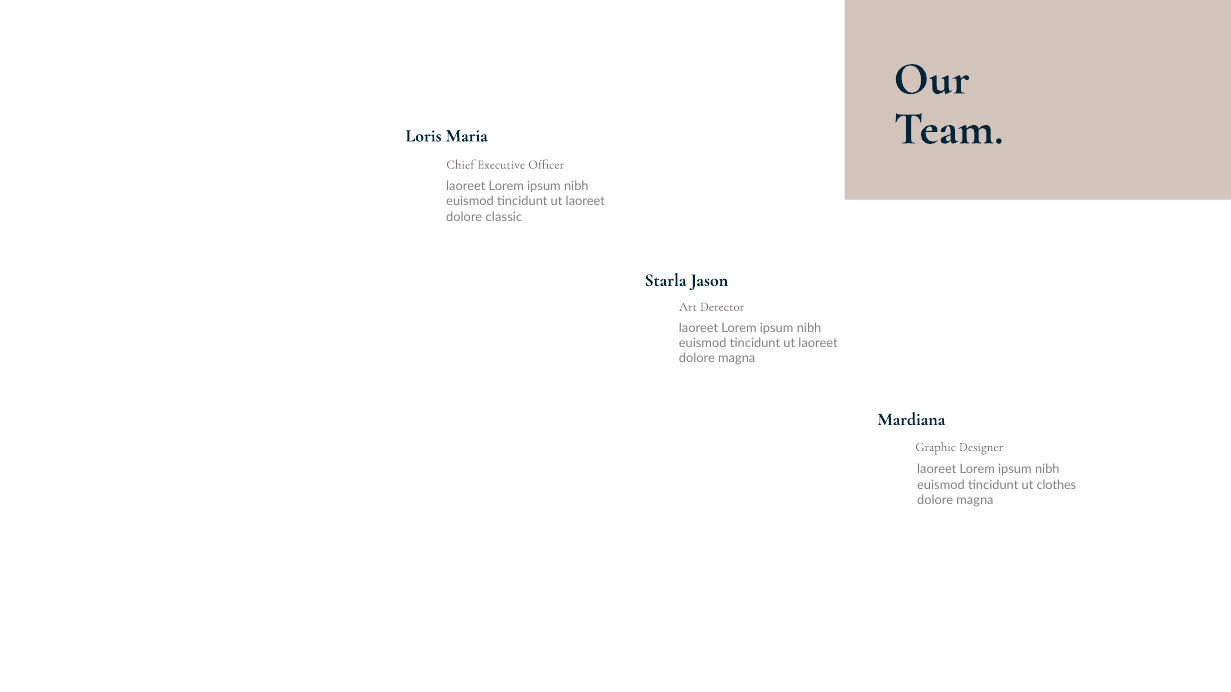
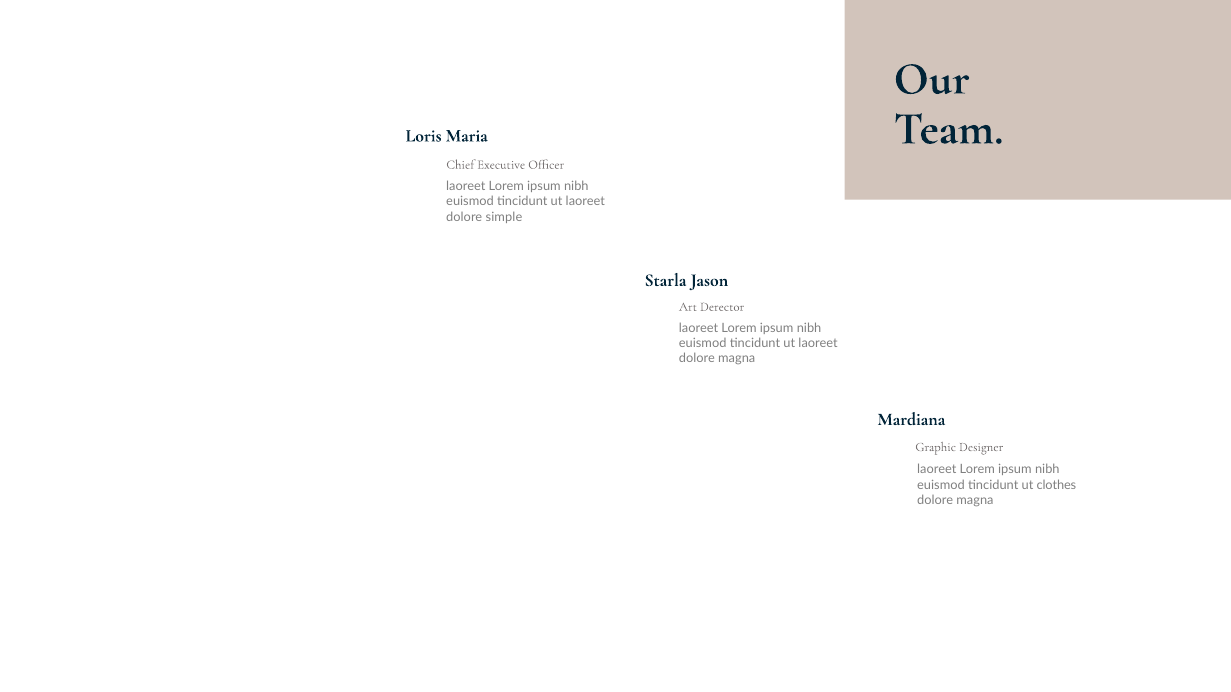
classic: classic -> simple
